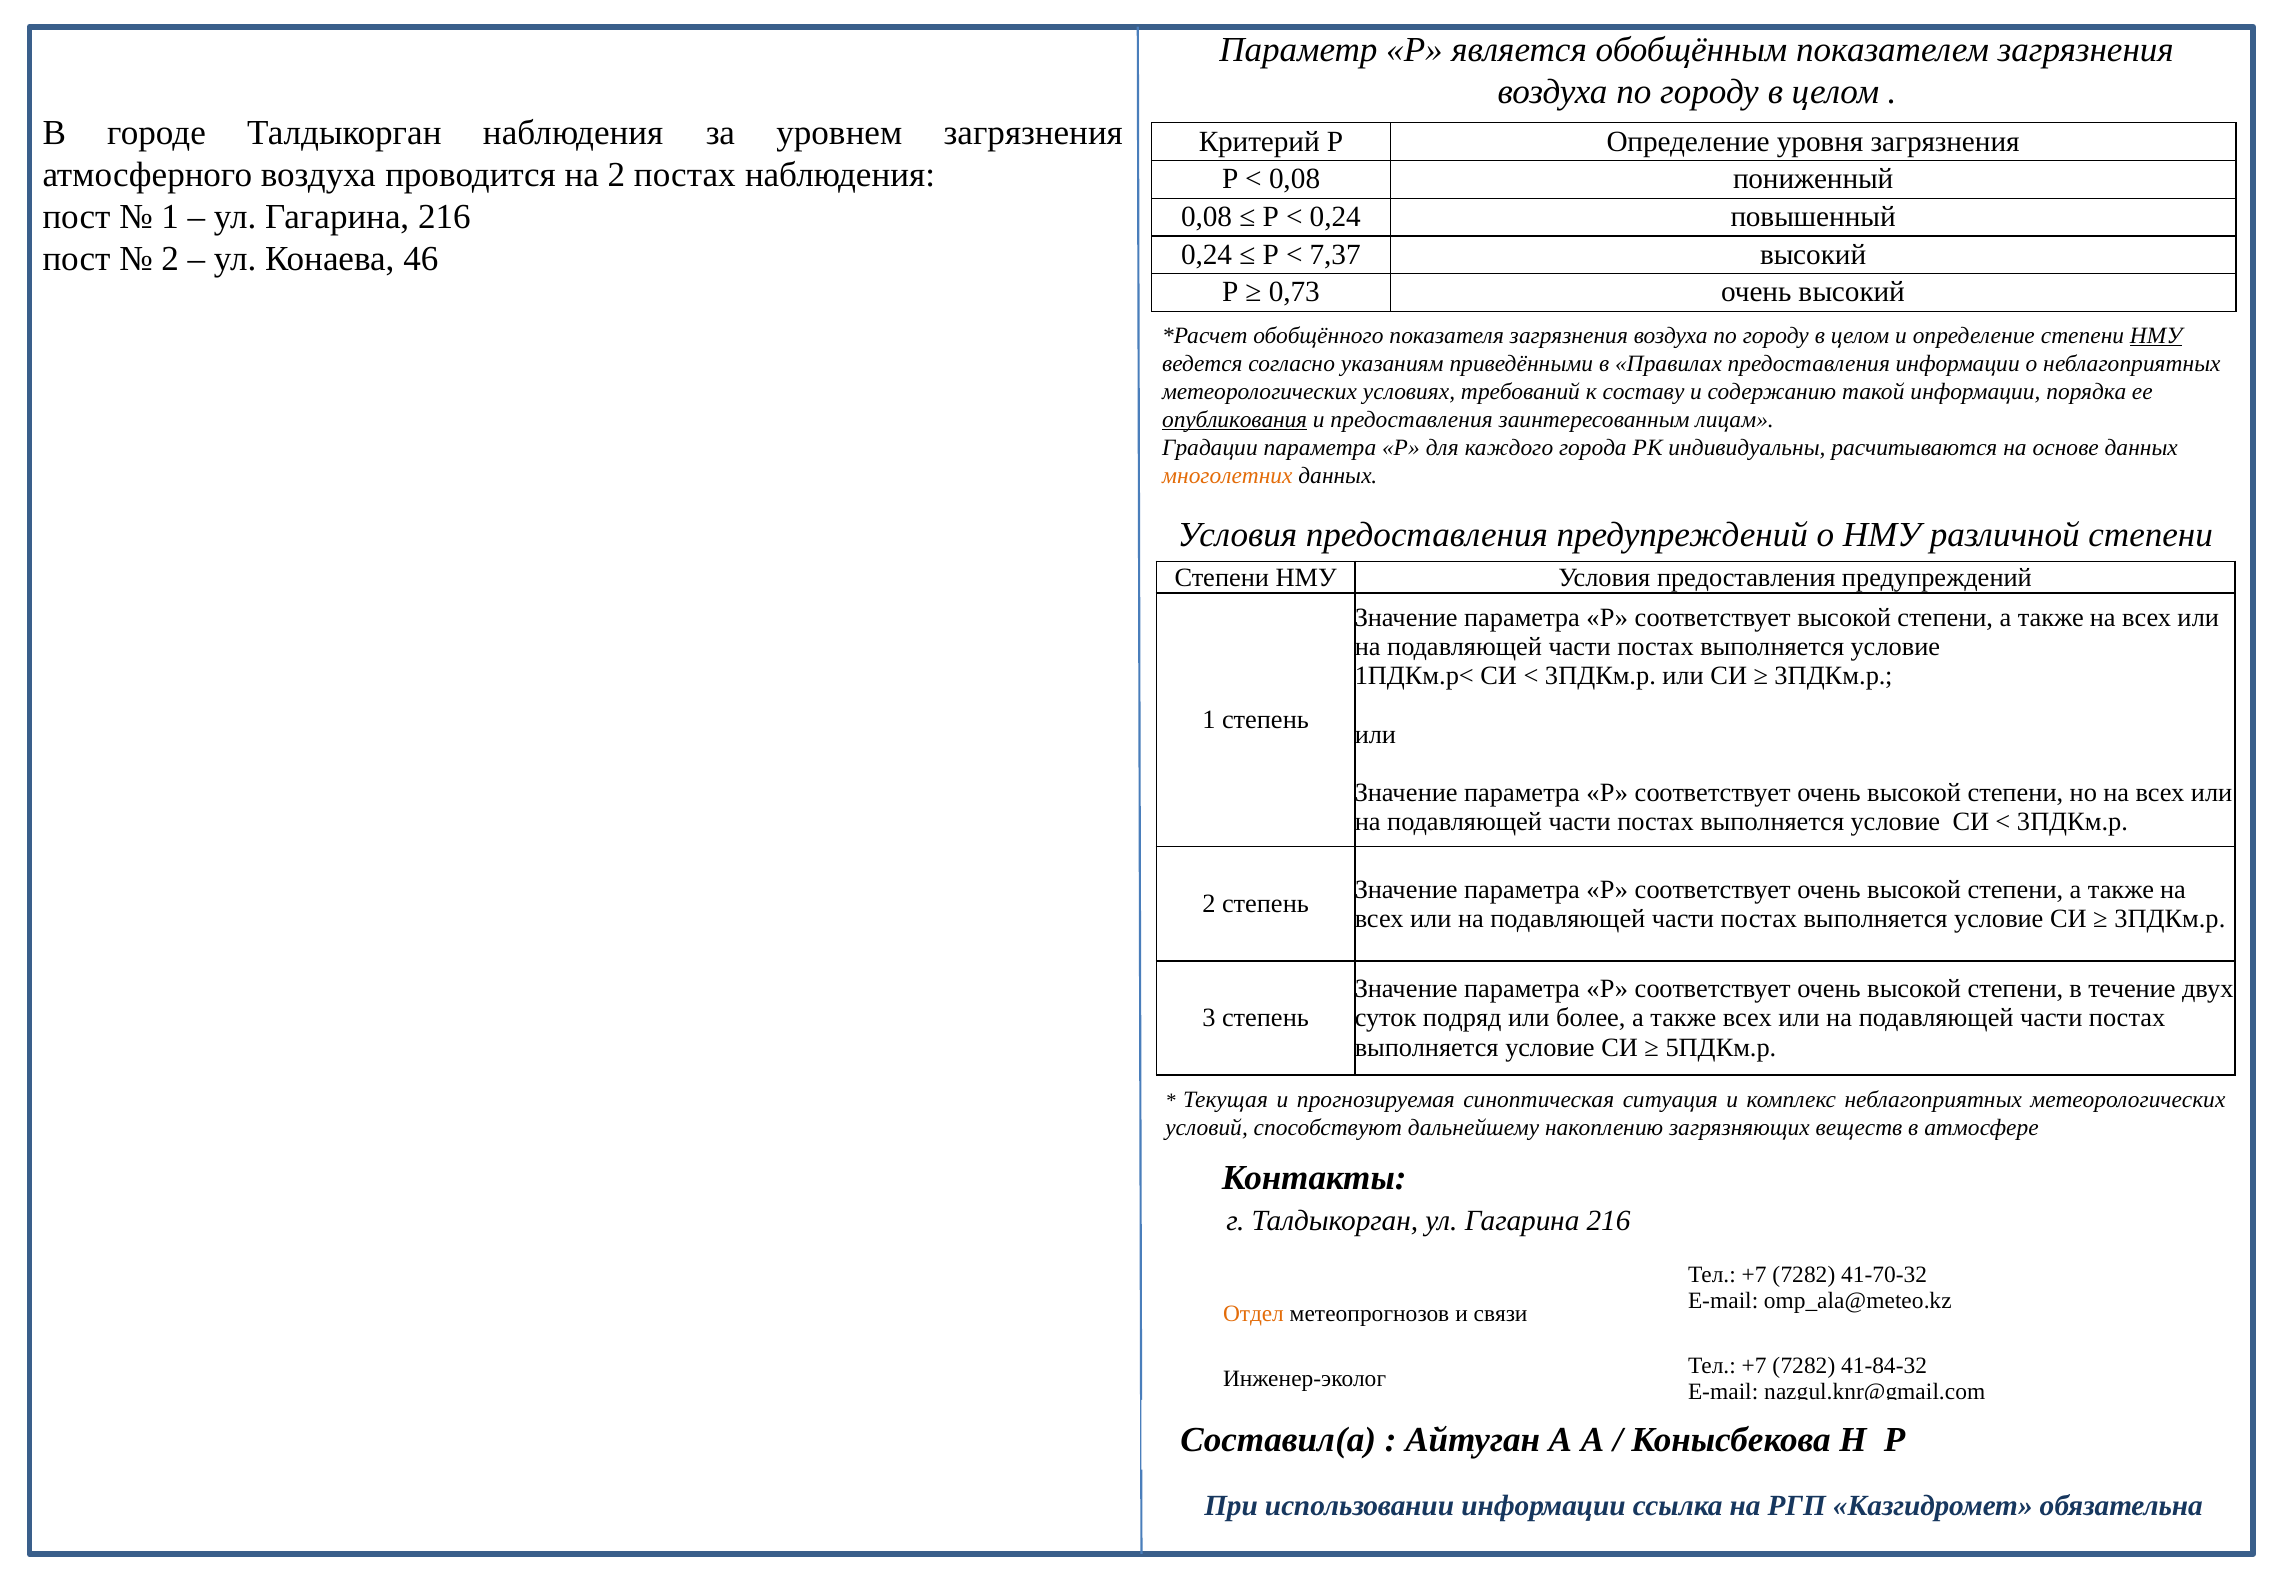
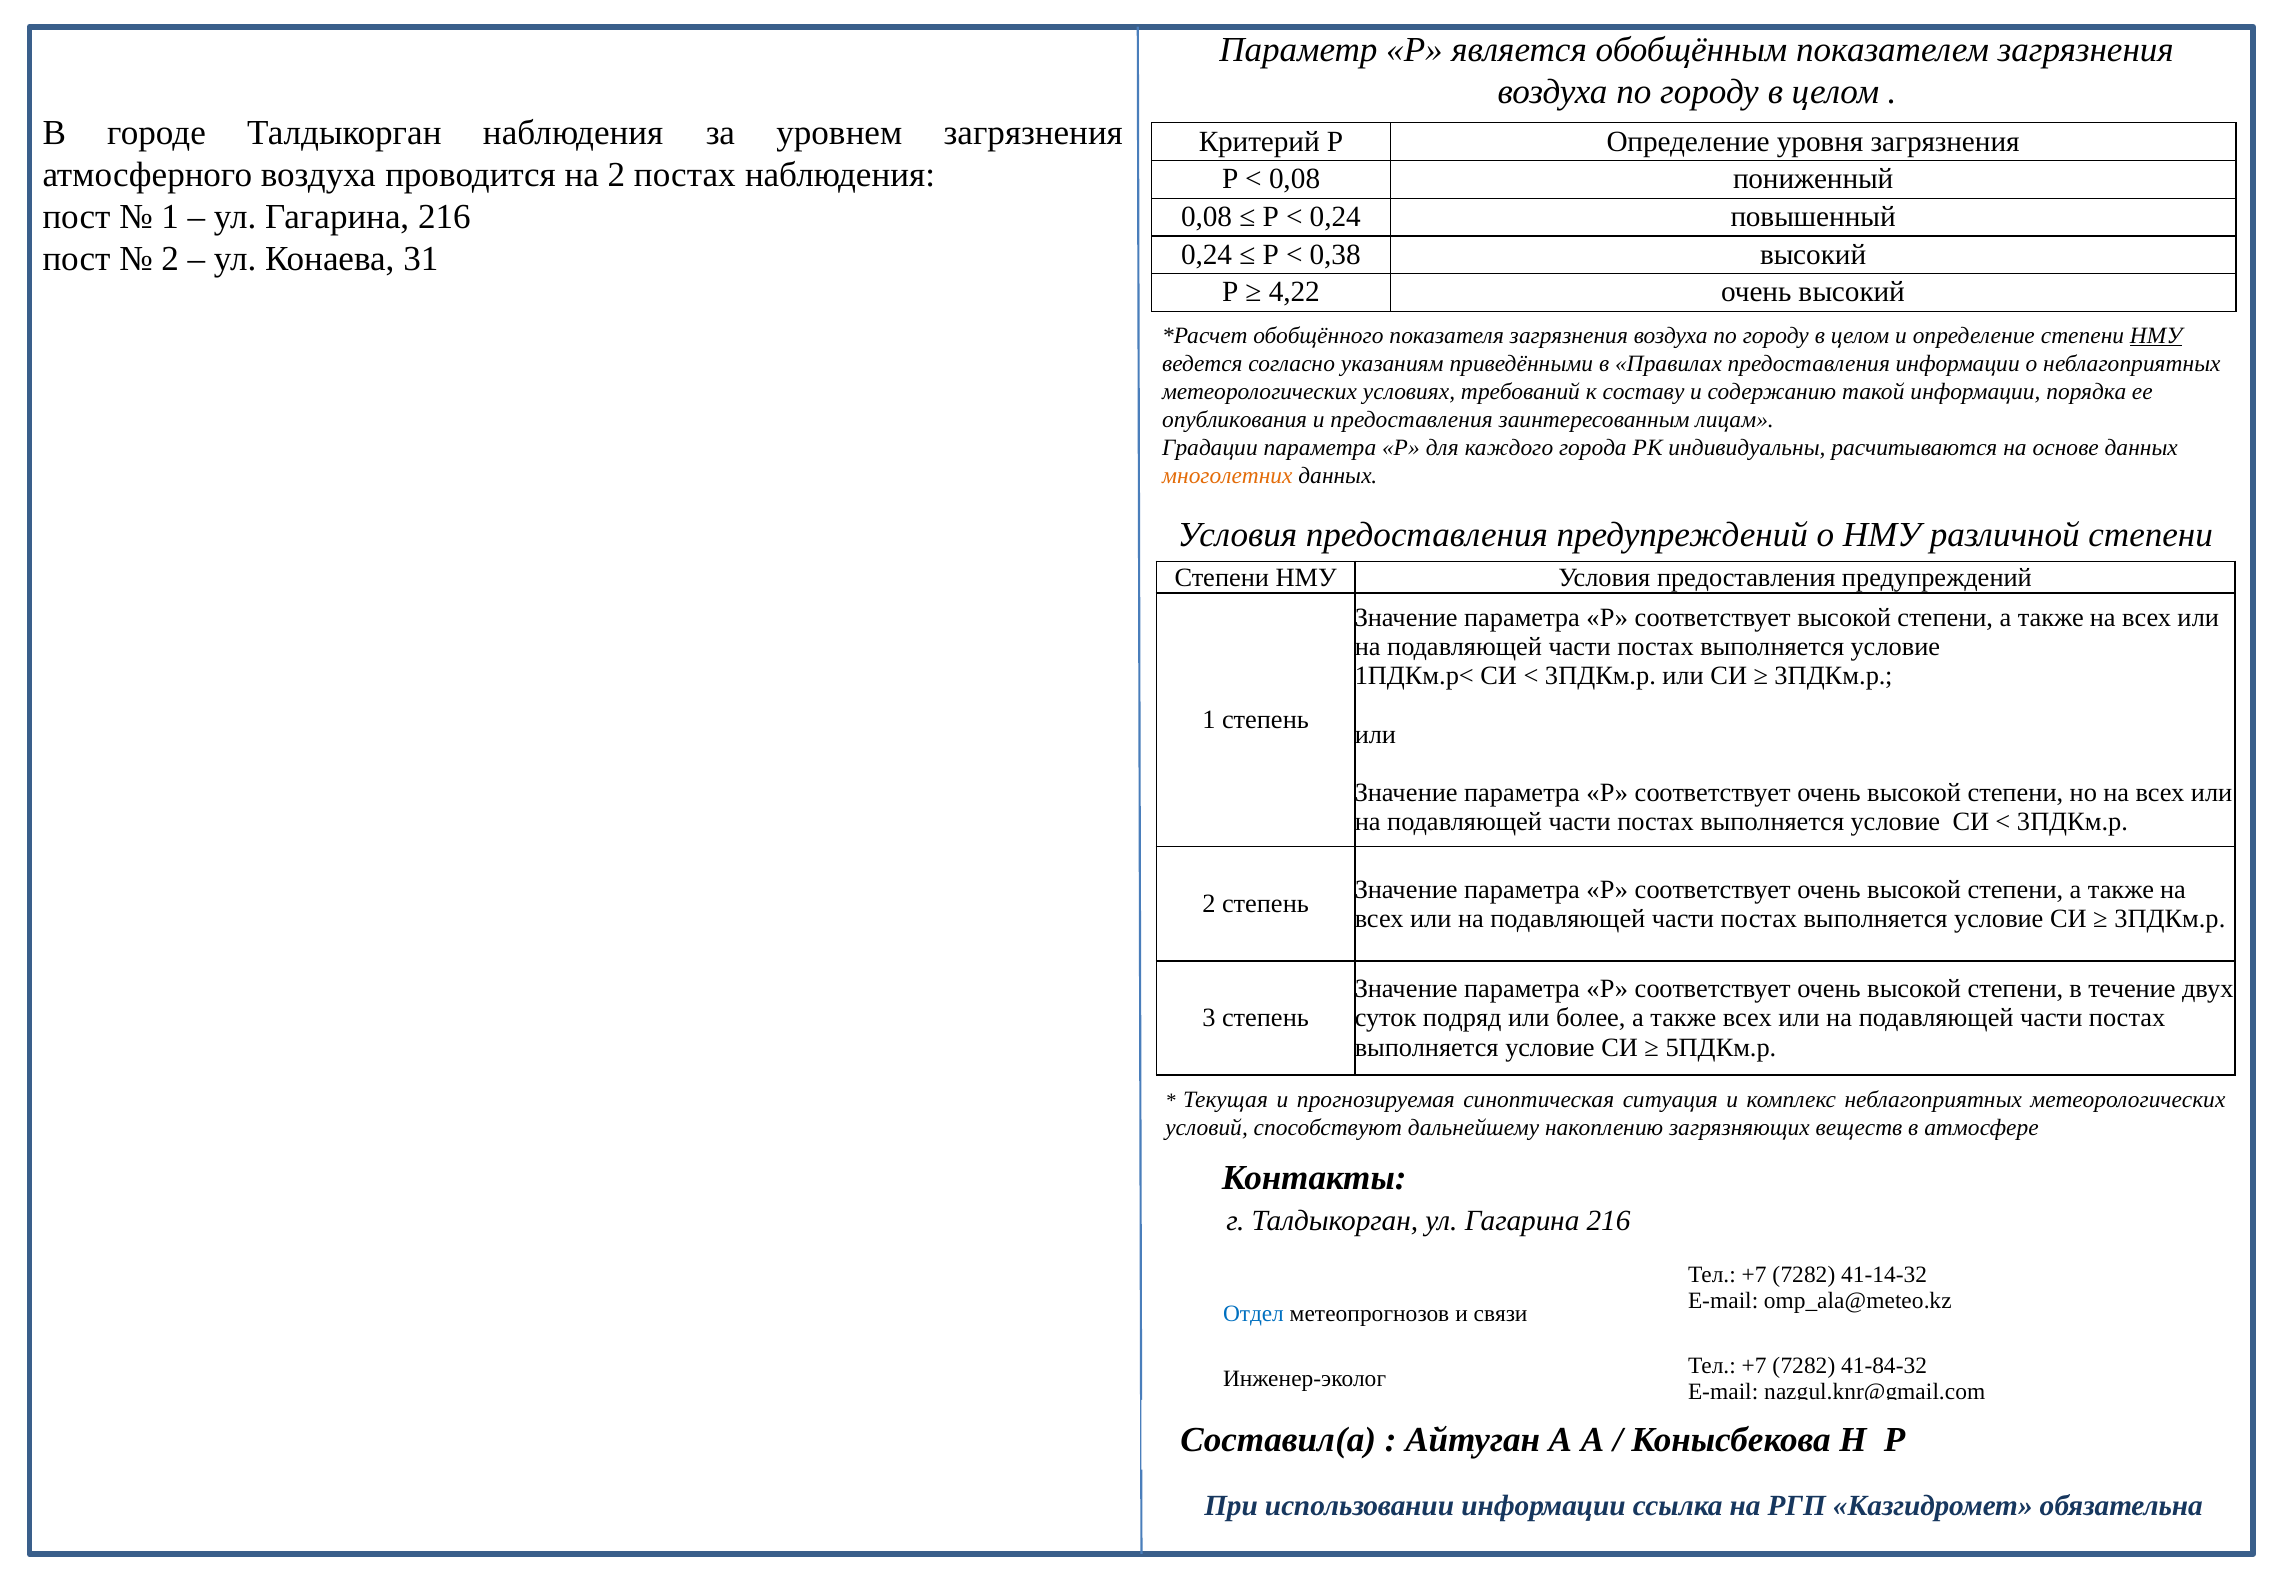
7,37: 7,37 -> 0,38
46: 46 -> 31
0,73: 0,73 -> 4,22
опубликования underline: present -> none
41-70-32: 41-70-32 -> 41-14-32
Отдел colour: orange -> blue
